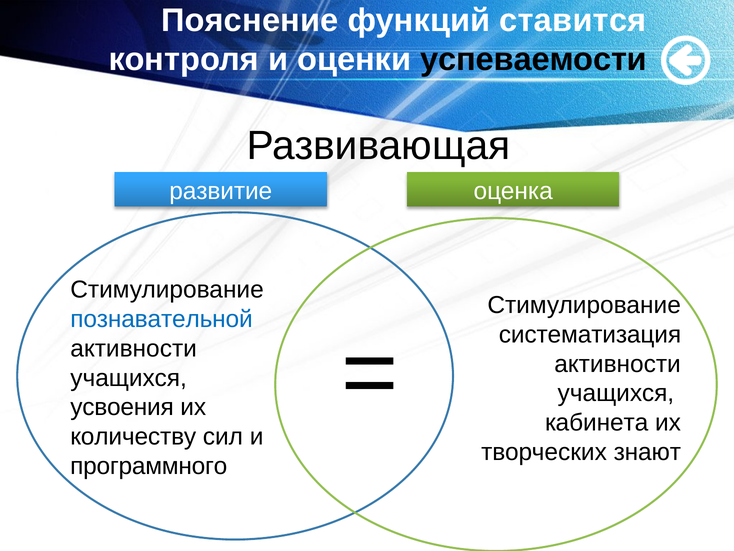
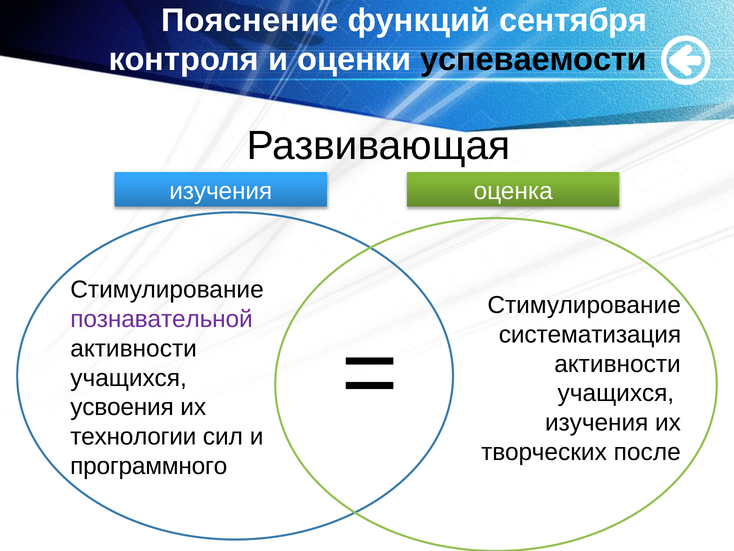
ставится: ставится -> сентября
развитие at (221, 191): развитие -> изучения
познавательной colour: blue -> purple
кабинета at (597, 422): кабинета -> изучения
количеству: количеству -> технологии
знают: знают -> после
